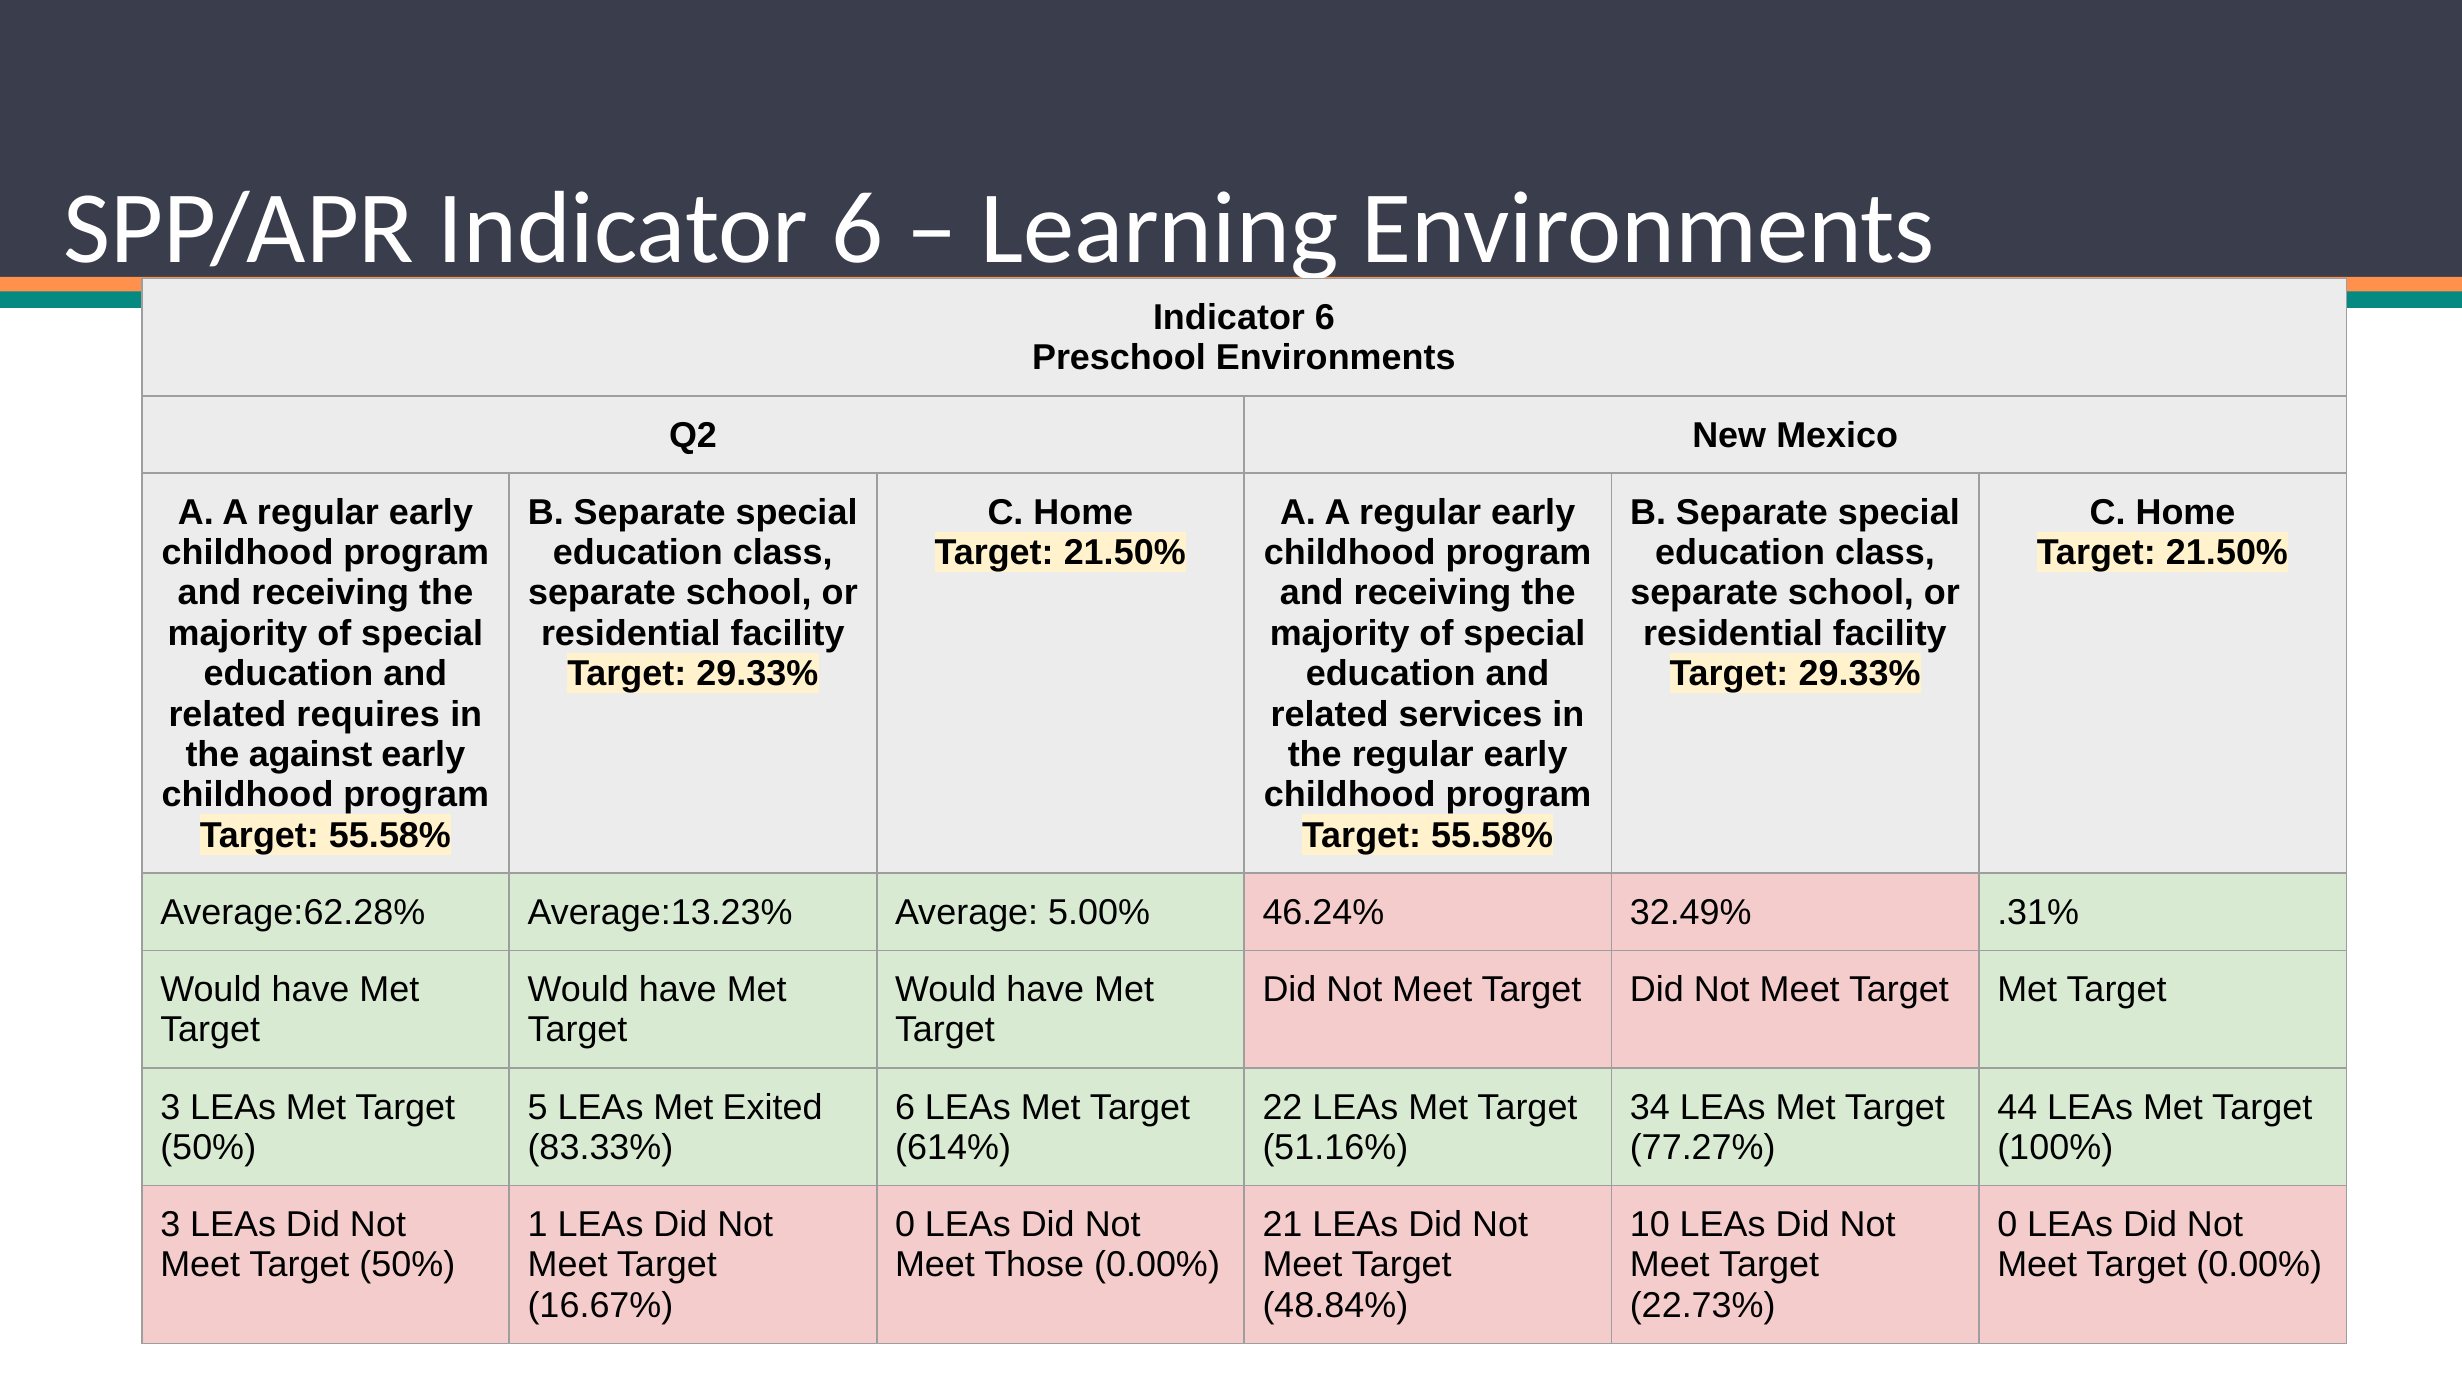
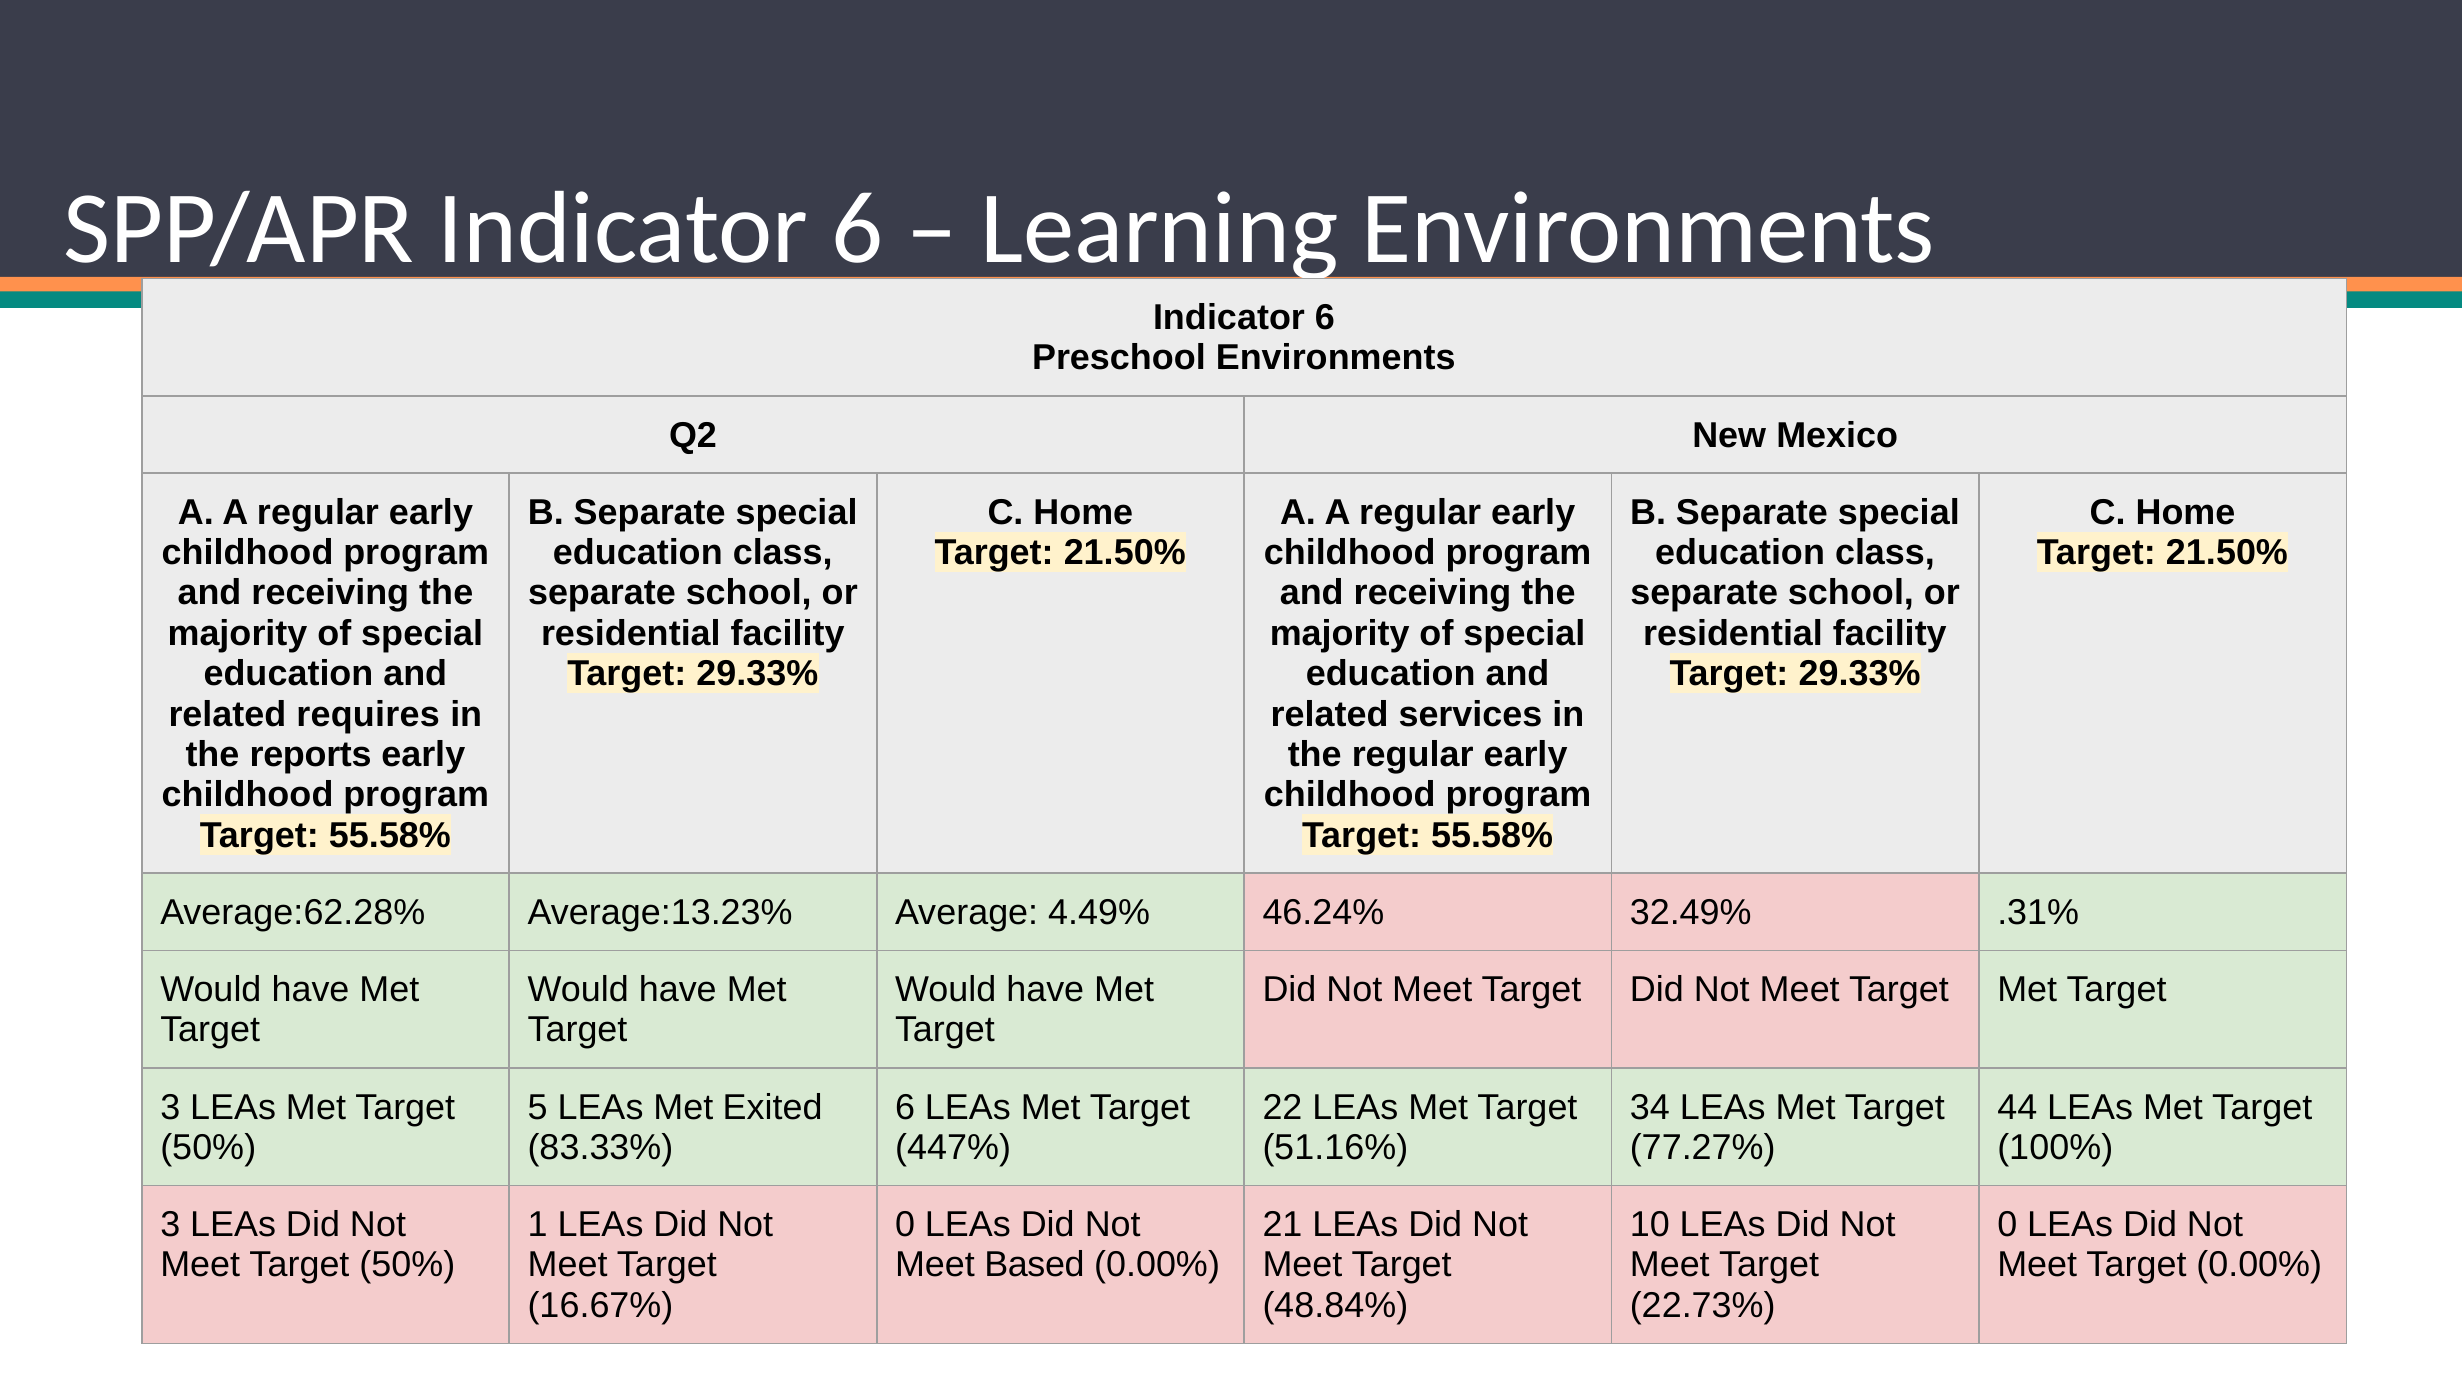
against: against -> reports
5.00%: 5.00% -> 4.49%
614%: 614% -> 447%
Those: Those -> Based
